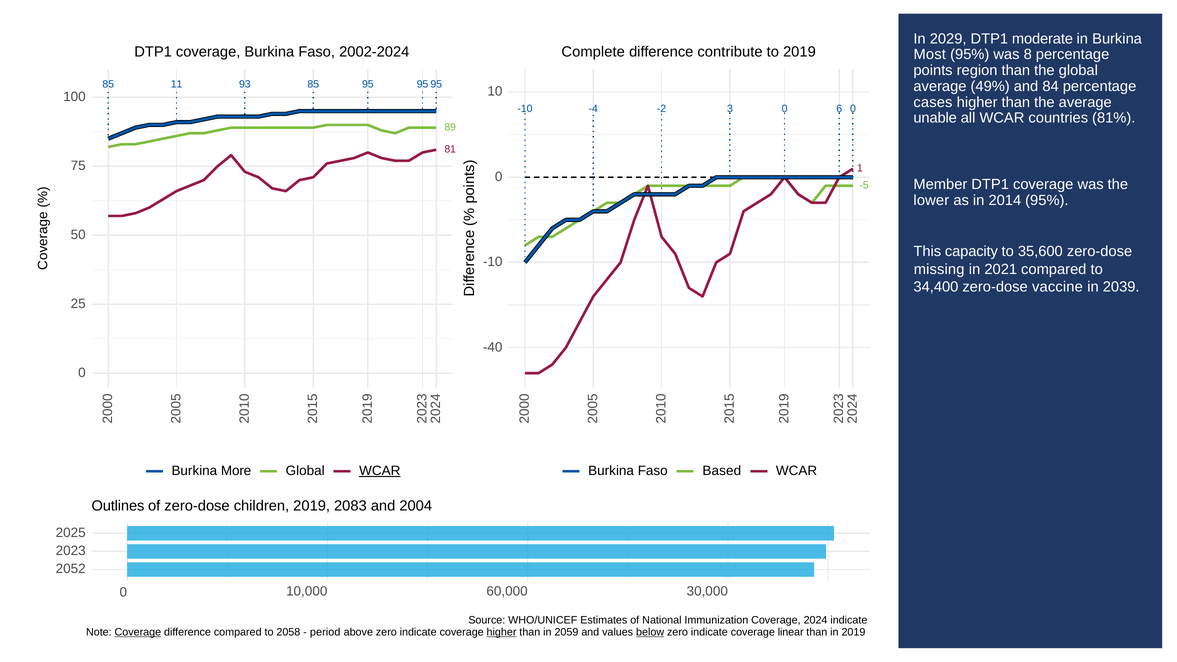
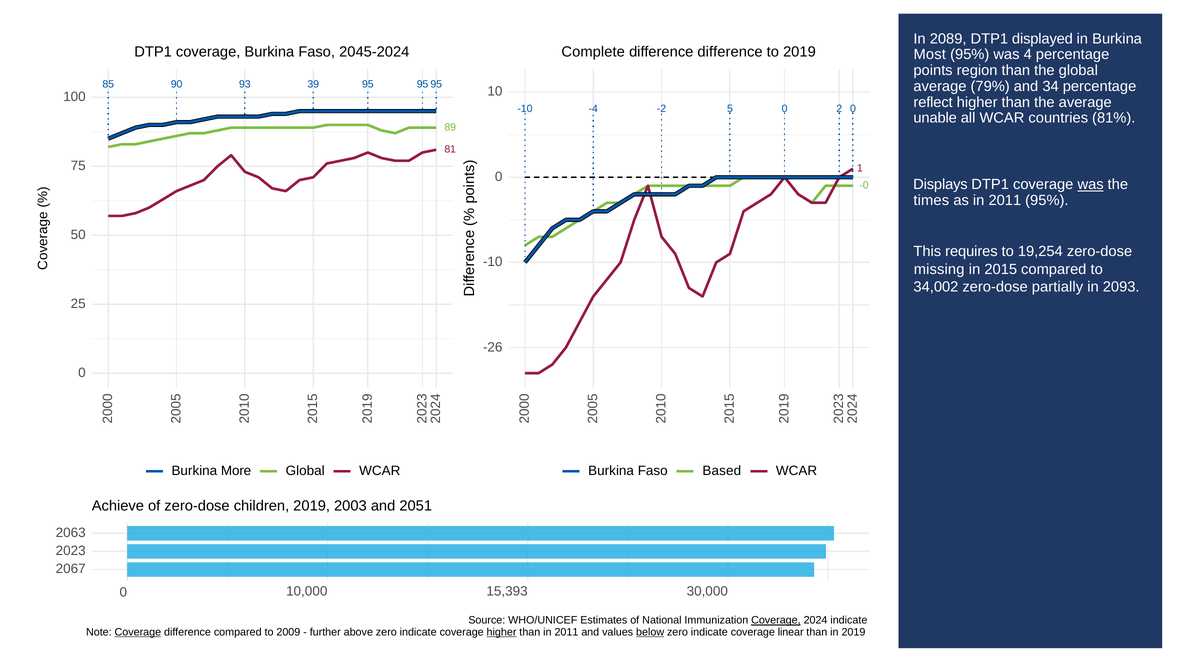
2029: 2029 -> 2089
moderate: moderate -> displayed
difference contribute: contribute -> difference
2002-2024: 2002-2024 -> 2045-2024
was 8: 8 -> 4
11: 11 -> 90
93 85: 85 -> 39
49%: 49% -> 79%
84: 84 -> 34
cases: cases -> reflect
-2 3: 3 -> 5
6 at (839, 109): 6 -> 2
Member: Member -> Displays
was at (1091, 185) underline: none -> present
-5: -5 -> -0
lower: lower -> times
as in 2014: 2014 -> 2011
capacity: capacity -> requires
35,600: 35,600 -> 19,254
2021: 2021 -> 2015
34,400: 34,400 -> 34,002
vaccine: vaccine -> partially
2039: 2039 -> 2093
-40: -40 -> -26
WCAR at (380, 471) underline: present -> none
Outlines: Outlines -> Achieve
2083: 2083 -> 2003
2004: 2004 -> 2051
2025: 2025 -> 2063
2052: 2052 -> 2067
60,000: 60,000 -> 15,393
Coverage at (776, 620) underline: none -> present
2058: 2058 -> 2009
period: period -> further
than in 2059: 2059 -> 2011
